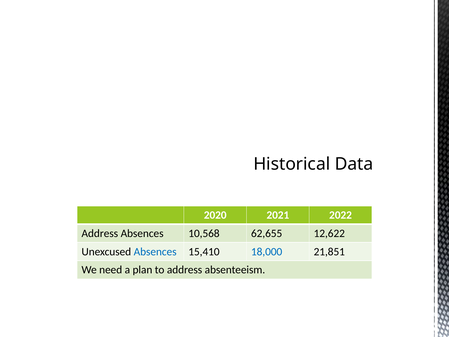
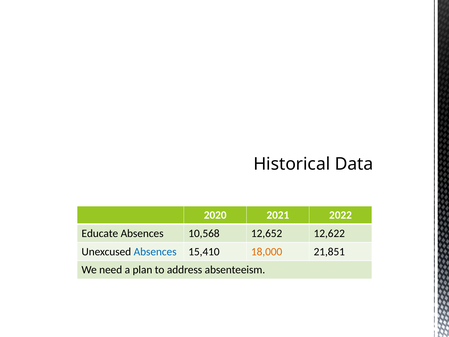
Address at (100, 233): Address -> Educate
62,655: 62,655 -> 12,652
18,000 colour: blue -> orange
